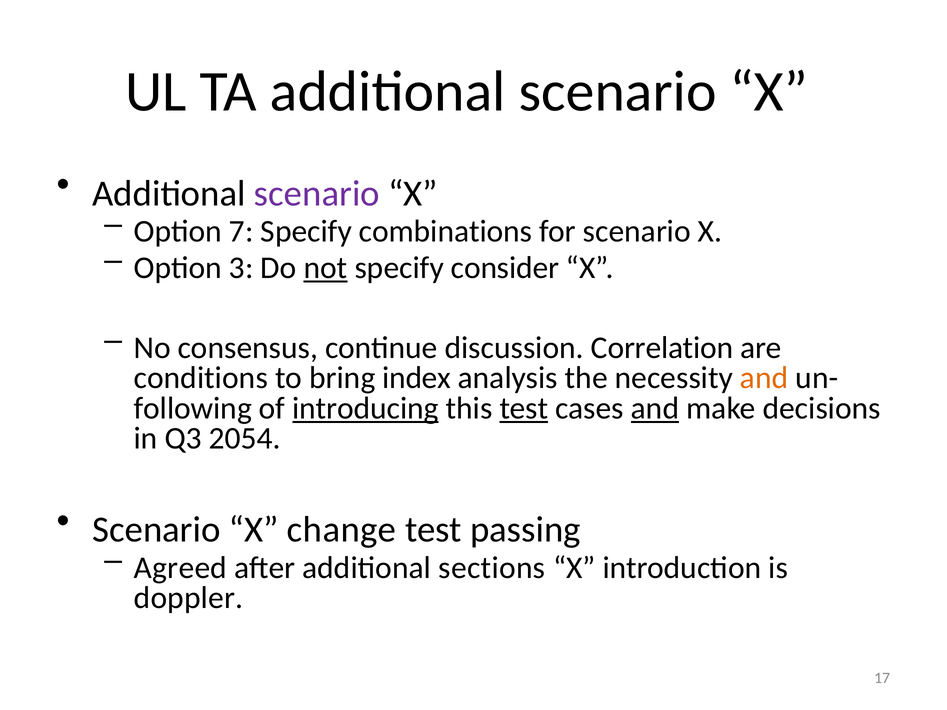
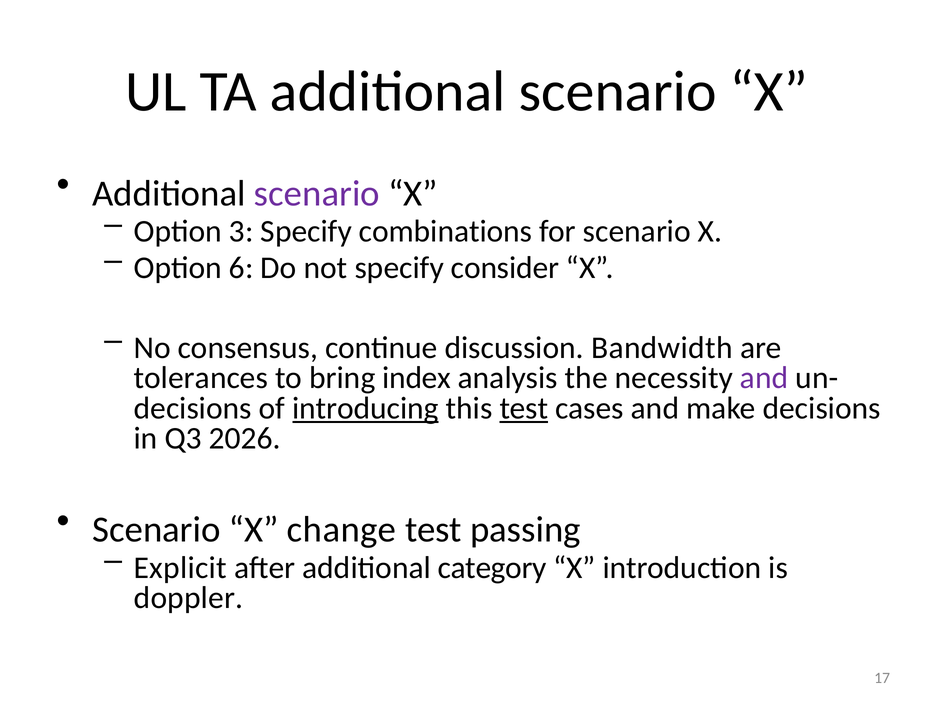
7: 7 -> 3
3: 3 -> 6
not underline: present -> none
Correlation: Correlation -> Bandwidth
conditions: conditions -> tolerances
and at (764, 378) colour: orange -> purple
following at (193, 408): following -> decisions
and at (655, 408) underline: present -> none
2054: 2054 -> 2026
Agreed: Agreed -> Explicit
sections: sections -> category
